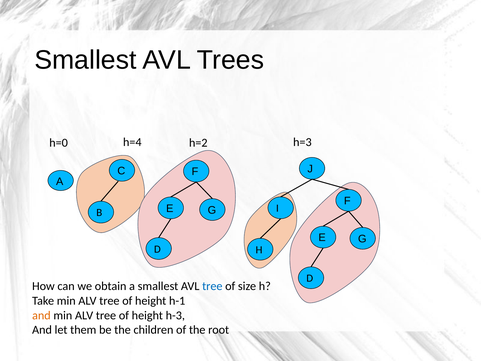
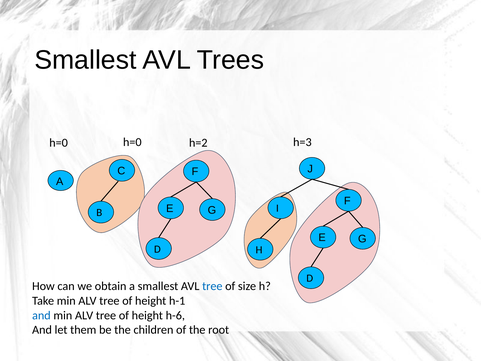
h=0 h=4: h=4 -> h=0
and at (41, 315) colour: orange -> blue
h-3: h-3 -> h-6
